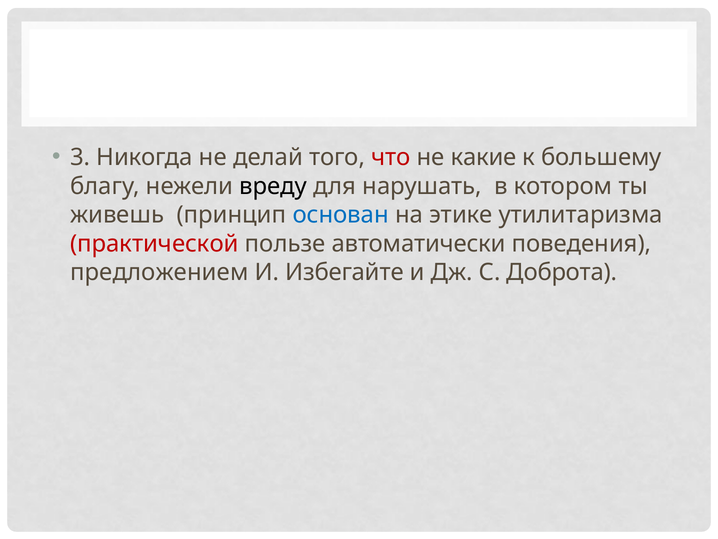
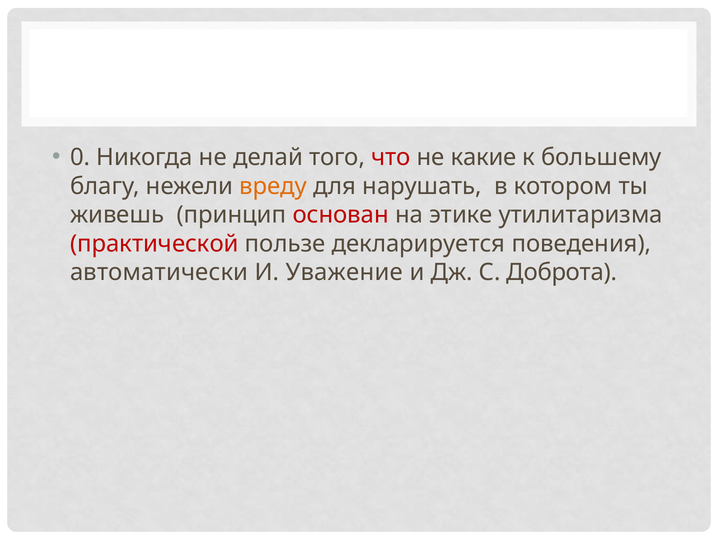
3: 3 -> 0
вреду colour: black -> orange
основан colour: blue -> red
автоматически: автоматически -> декларируется
предложением: предложением -> автоматически
Избегайте: Избегайте -> Уважение
